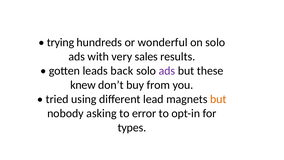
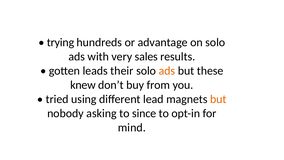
wonderful: wonderful -> advantage
back: back -> their
ads at (167, 71) colour: purple -> orange
error: error -> since
types: types -> mind
